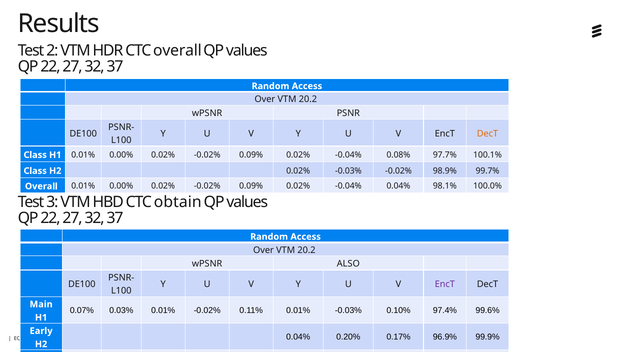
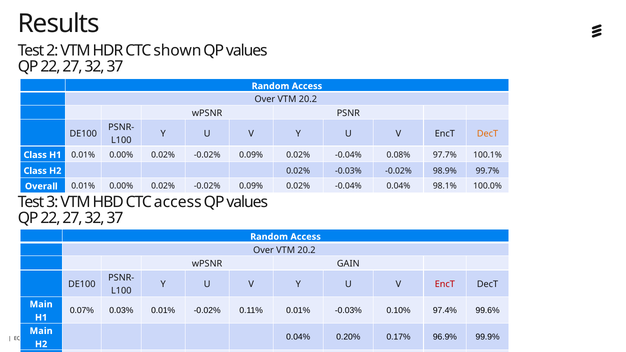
CTC overall: overall -> shown
CTC obtain: obtain -> access
ALSO: ALSO -> GAIN
EncT at (445, 284) colour: purple -> red
Early at (41, 331): Early -> Main
